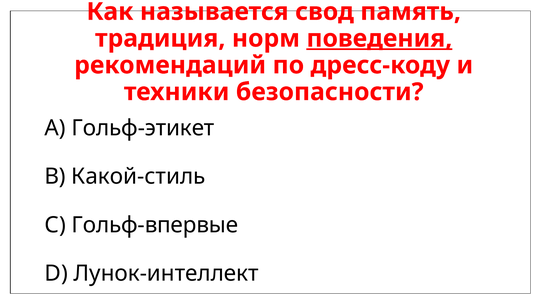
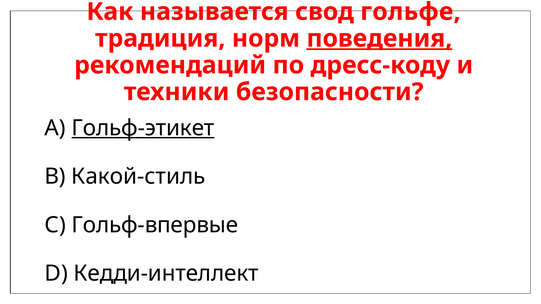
память: память -> гольфе
Гольф-этикет underline: none -> present
Лунок-интеллект: Лунок-интеллект -> Кедди-интеллект
